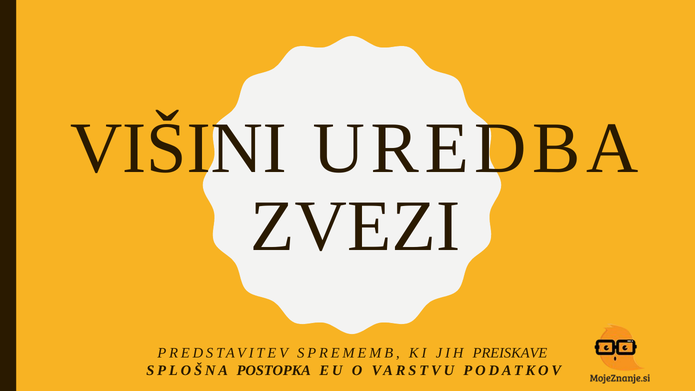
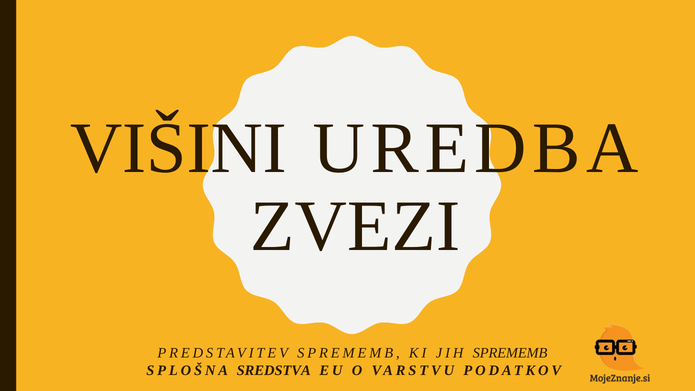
JIH PREISKAVE: PREISKAVE -> SPREMEMB
POSTOPKA: POSTOPKA -> SREDSTVA
